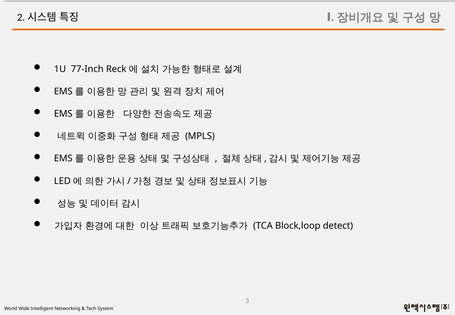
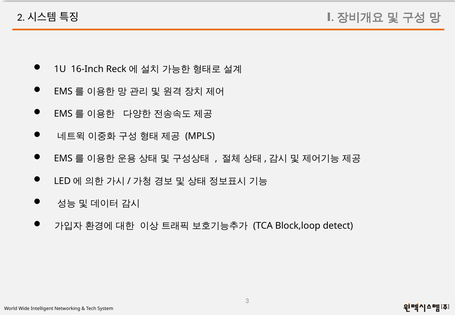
77-Inch: 77-Inch -> 16-Inch
